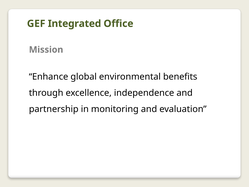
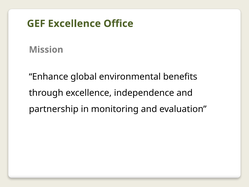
GEF Integrated: Integrated -> Excellence
